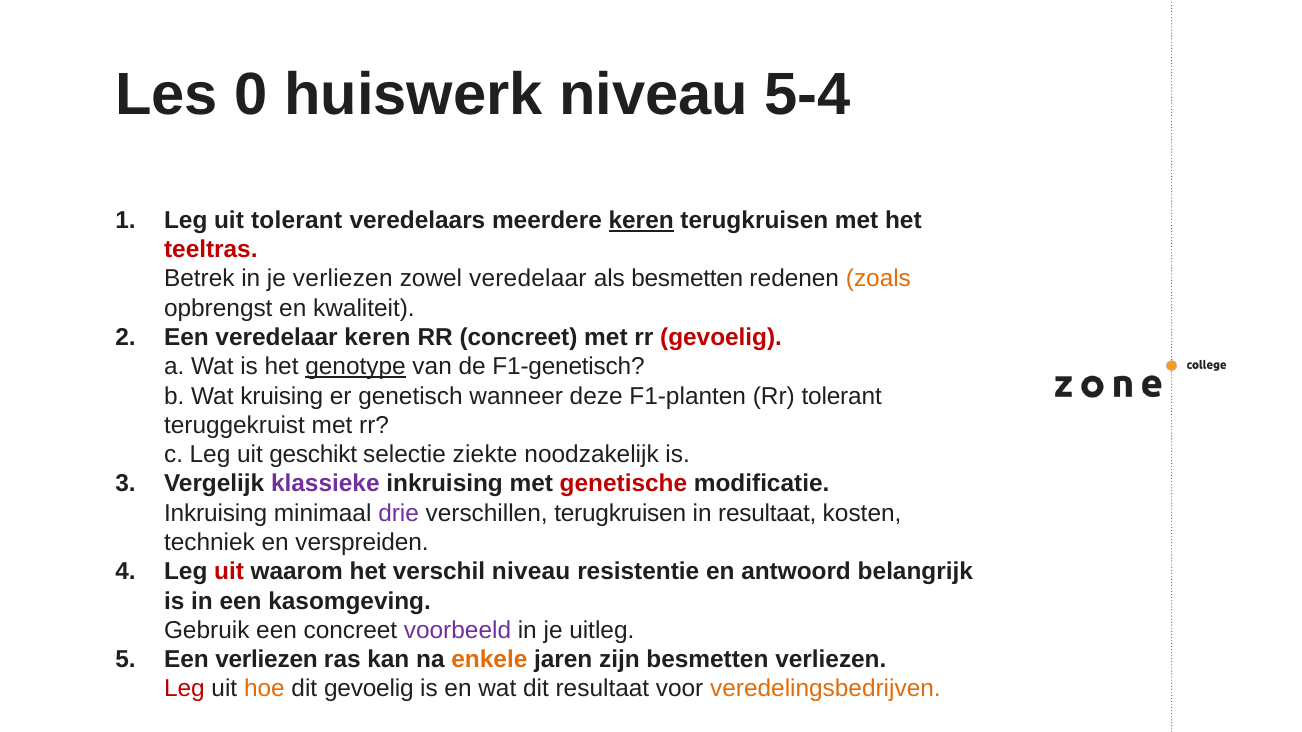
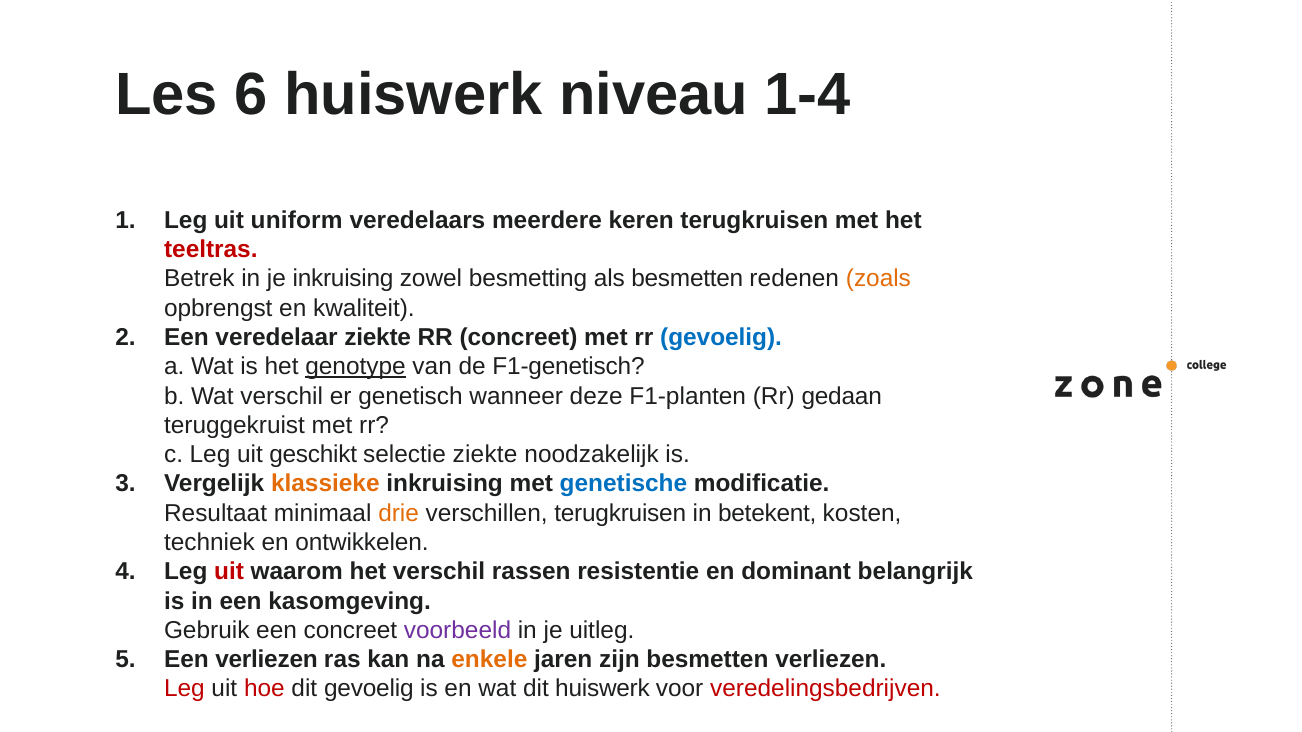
0: 0 -> 6
5-4: 5-4 -> 1-4
uit tolerant: tolerant -> uniform
keren at (641, 220) underline: present -> none
je verliezen: verliezen -> inkruising
zowel veredelaar: veredelaar -> besmetting
veredelaar keren: keren -> ziekte
gevoelig at (721, 338) colour: red -> blue
Wat kruising: kruising -> verschil
Rr tolerant: tolerant -> gedaan
klassieke colour: purple -> orange
genetische colour: red -> blue
Inkruising at (216, 513): Inkruising -> Resultaat
drie colour: purple -> orange
in resultaat: resultaat -> betekent
verspreiden: verspreiden -> ontwikkelen
verschil niveau: niveau -> rassen
antwoord: antwoord -> dominant
hoe colour: orange -> red
dit resultaat: resultaat -> huiswerk
veredelingsbedrijven colour: orange -> red
